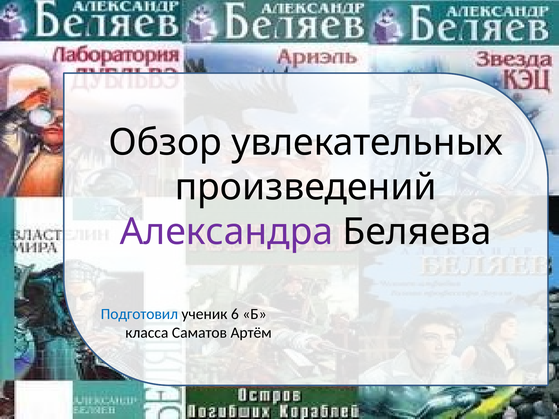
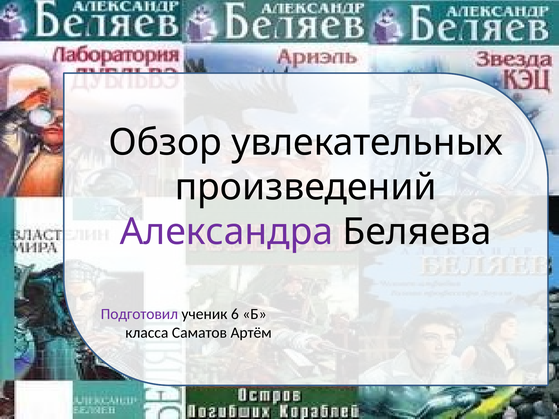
Подготовил colour: blue -> purple
